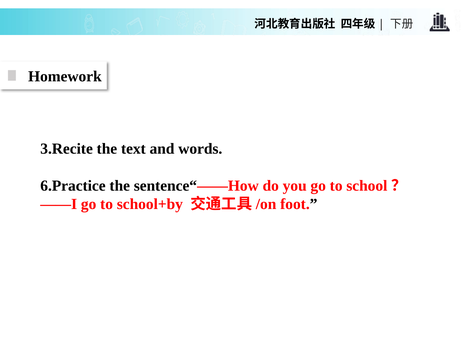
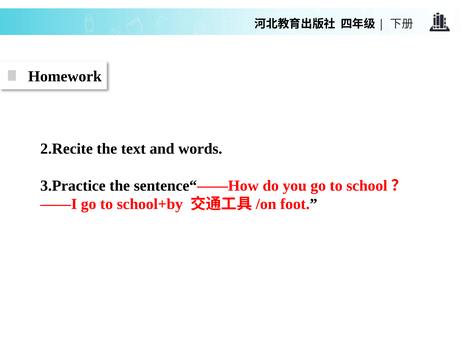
3.Recite: 3.Recite -> 2.Recite
6.Practice: 6.Practice -> 3.Practice
